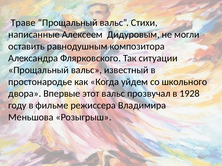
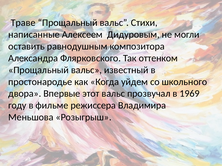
ситуации: ситуации -> оттенком
1928: 1928 -> 1969
